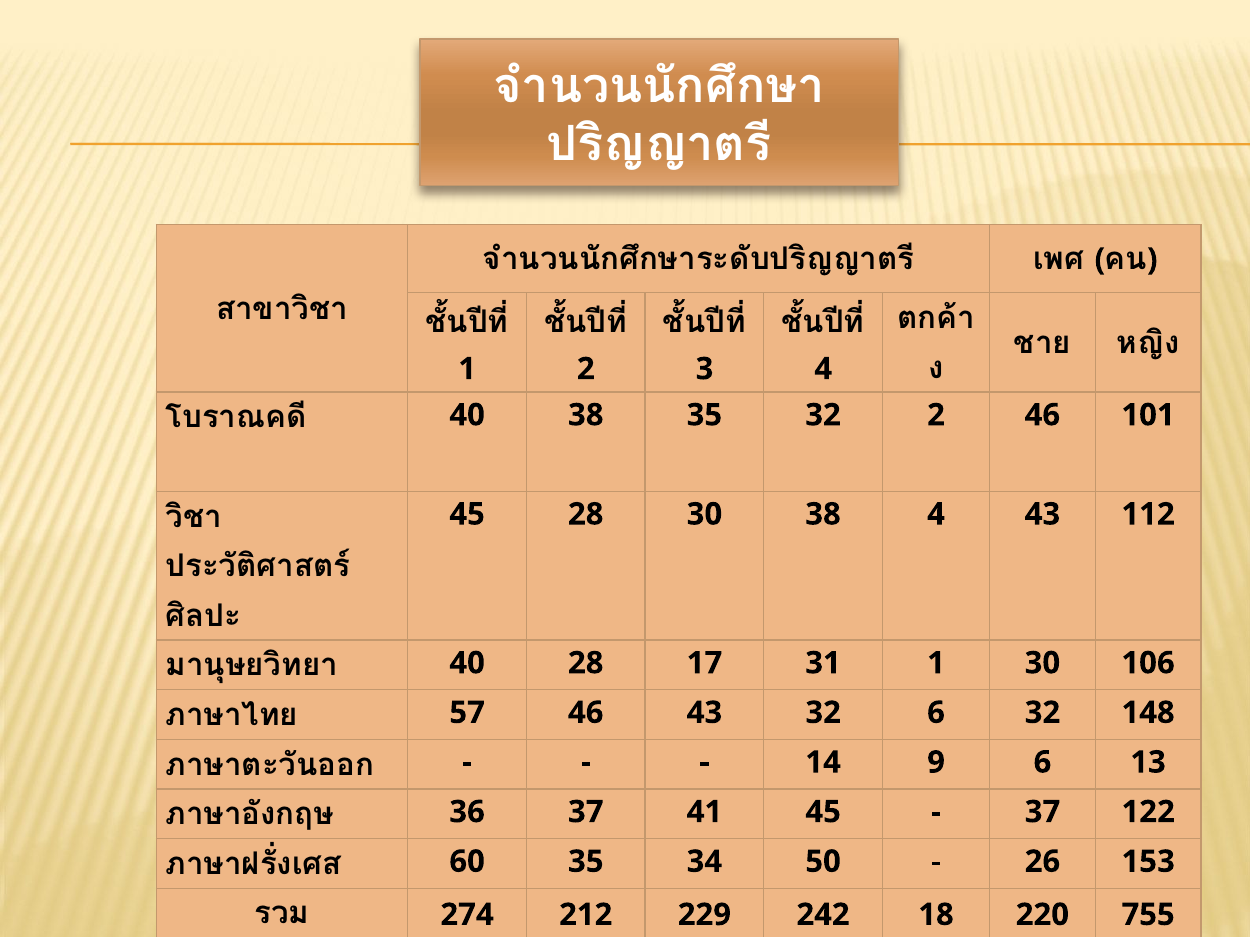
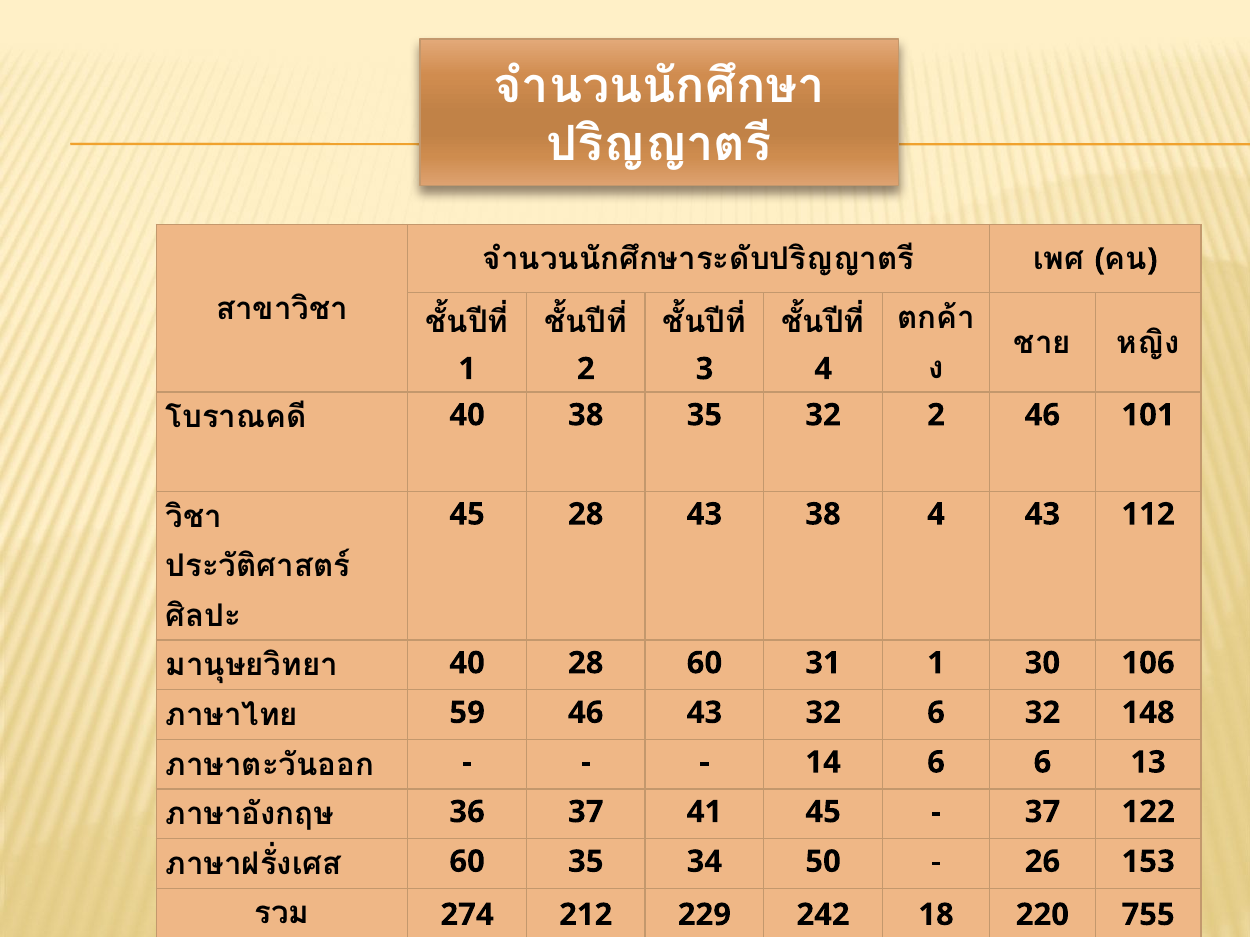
28 30: 30 -> 43
28 17: 17 -> 60
57: 57 -> 59
14 9: 9 -> 6
